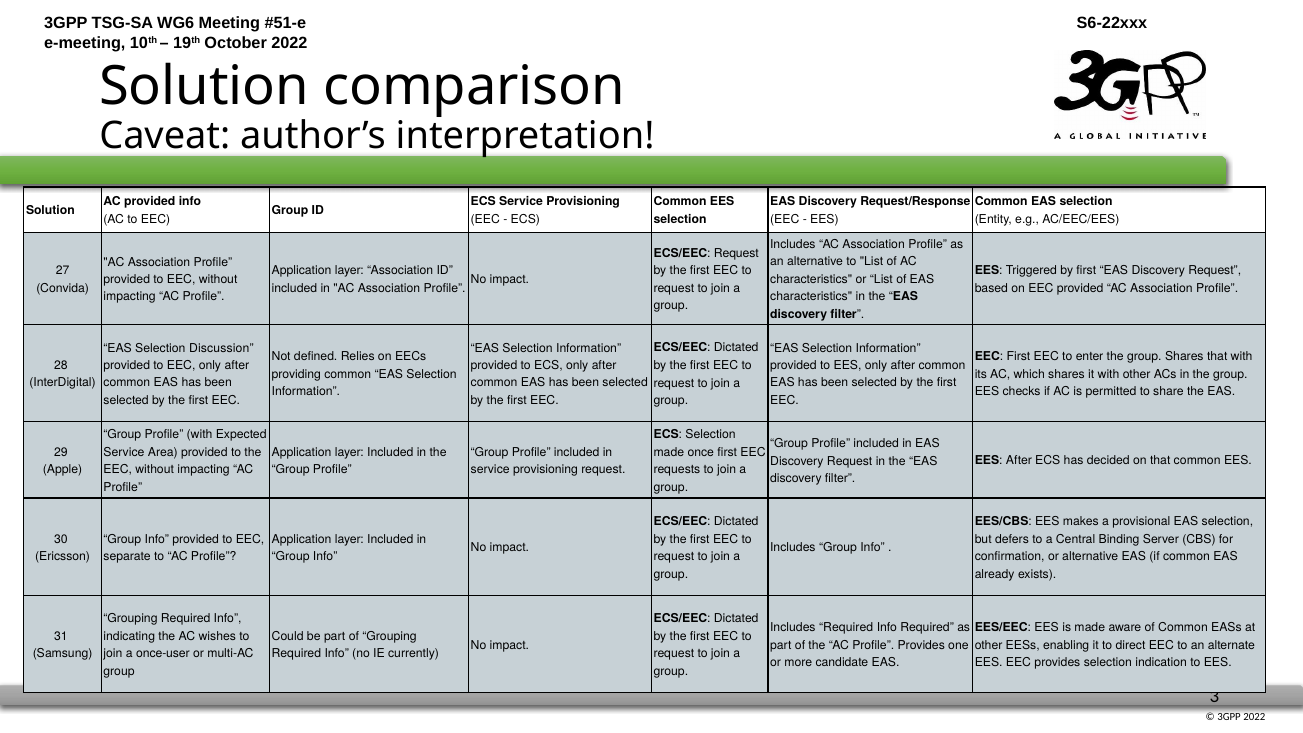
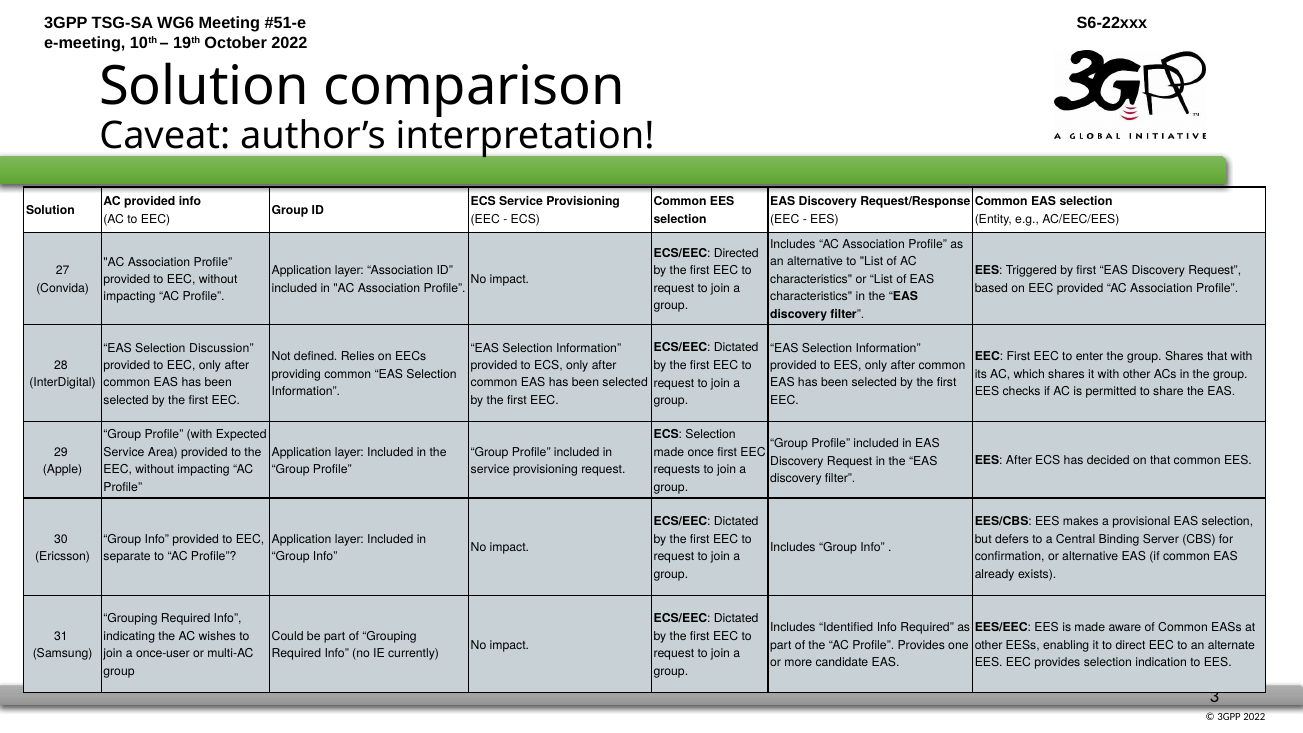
ECS/EEC Request: Request -> Directed
Includes Required: Required -> Identified
